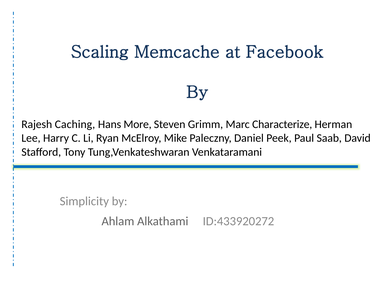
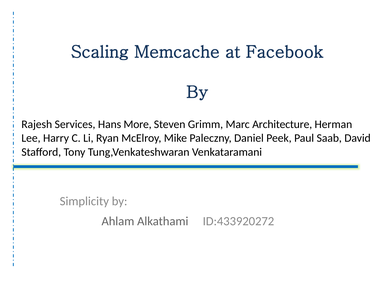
Caching: Caching -> Services
Characterize: Characterize -> Architecture
